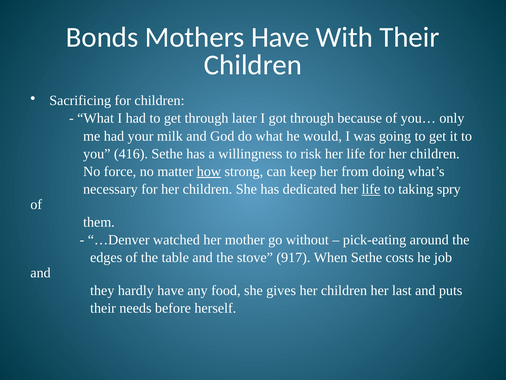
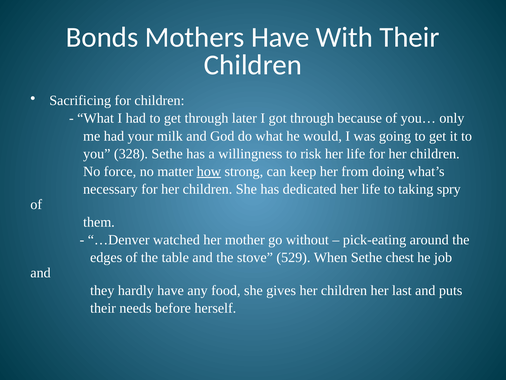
416: 416 -> 328
life at (371, 189) underline: present -> none
917: 917 -> 529
costs: costs -> chest
